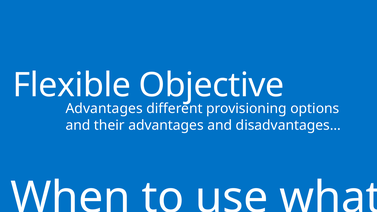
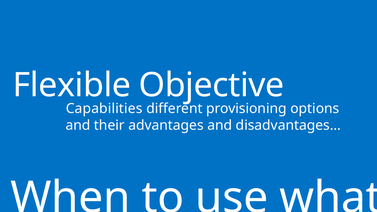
Advantages at (104, 109): Advantages -> Capabilities
